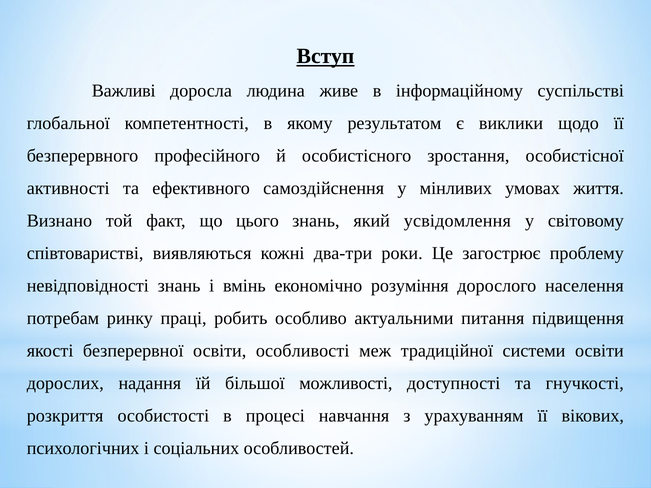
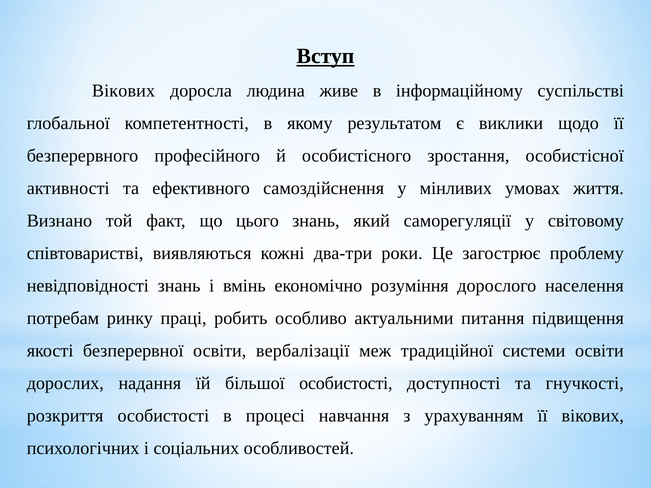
Важливі at (124, 91): Важливі -> Вікових
усвідомлення: усвідомлення -> саморегуляції
особливості: особливості -> вербалізації
більшої можливості: можливості -> особистості
